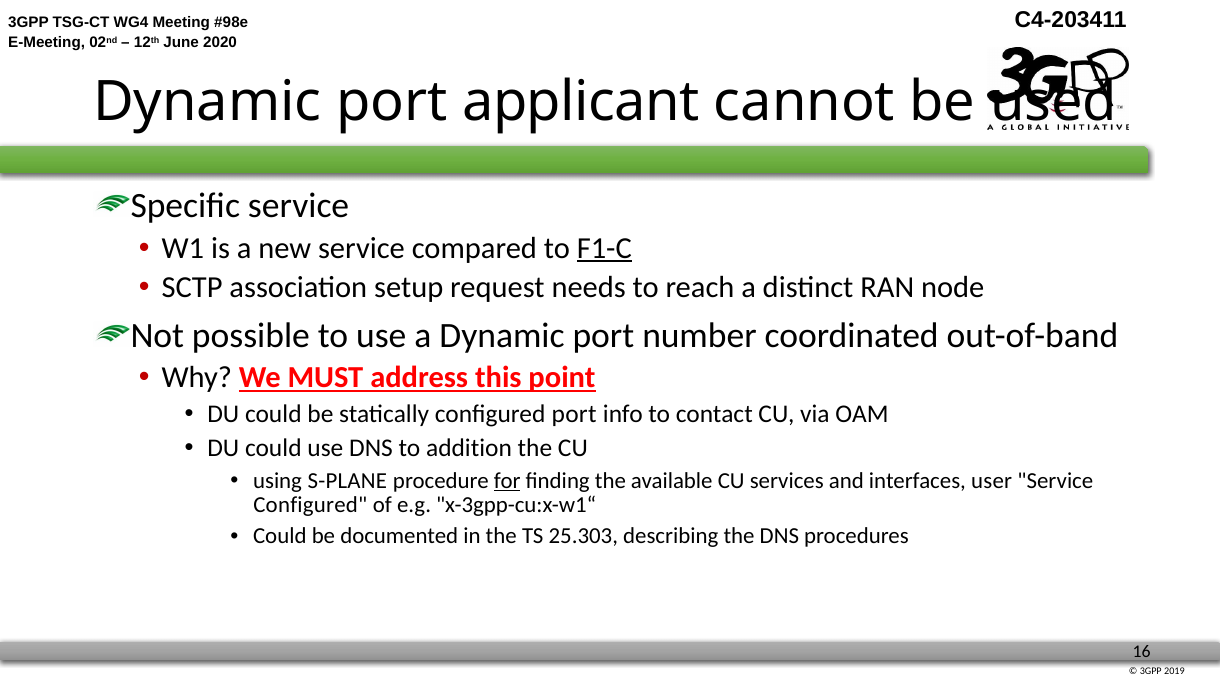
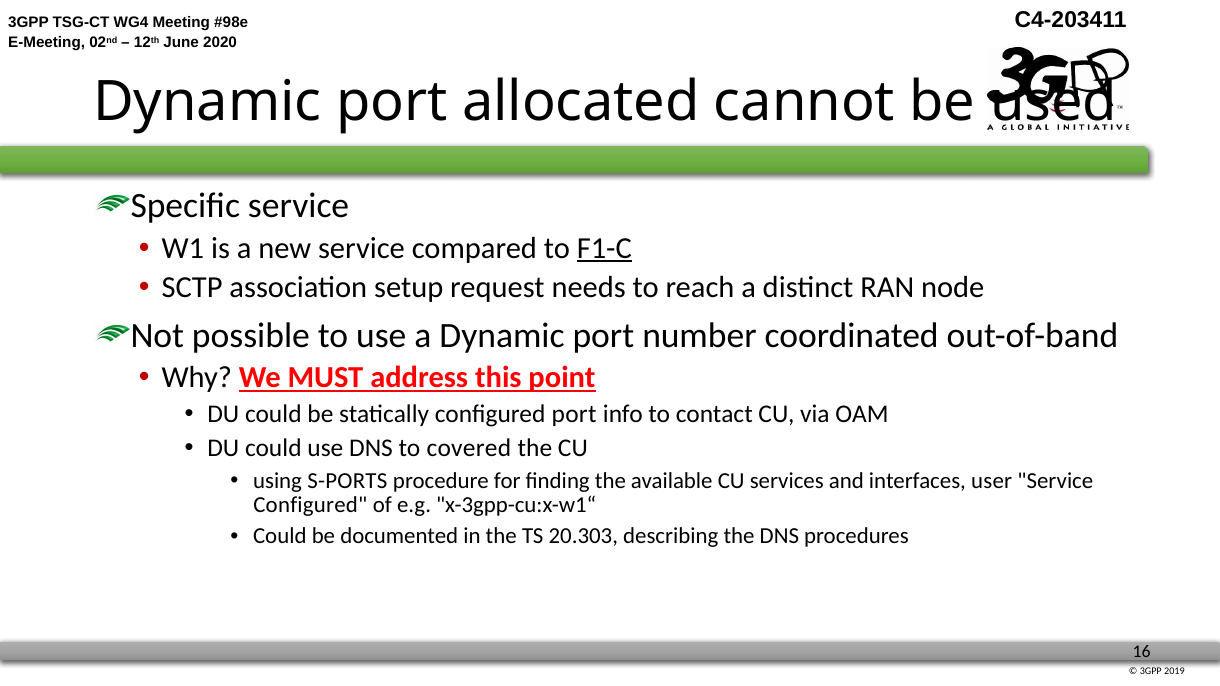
applicant: applicant -> allocated
addition: addition -> covered
S-PLANE: S-PLANE -> S-PORTS
for underline: present -> none
25.303: 25.303 -> 20.303
